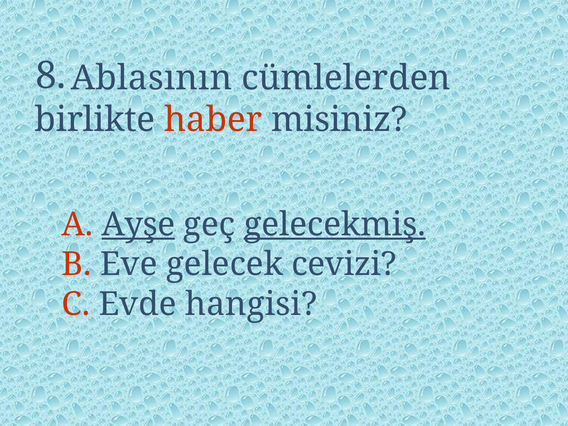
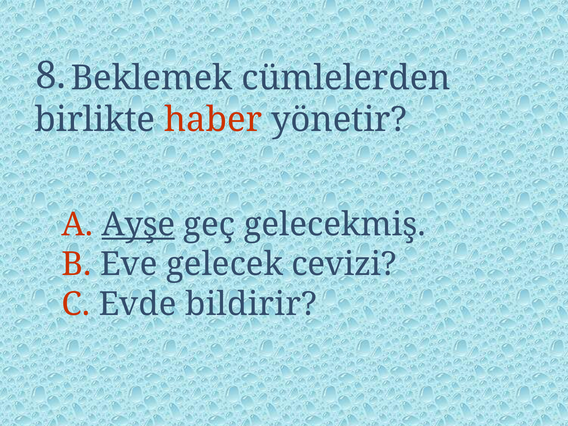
Ablasının: Ablasının -> Beklemek
misiniz: misiniz -> yönetir
gelecekmiş underline: present -> none
hangisi: hangisi -> bildirir
